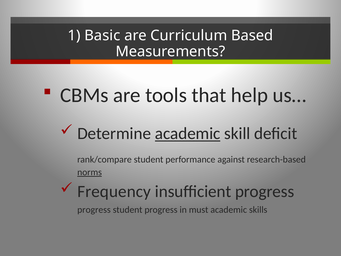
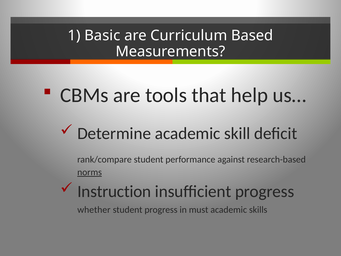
academic at (188, 133) underline: present -> none
Frequency: Frequency -> Instruction
progress at (94, 210): progress -> whether
